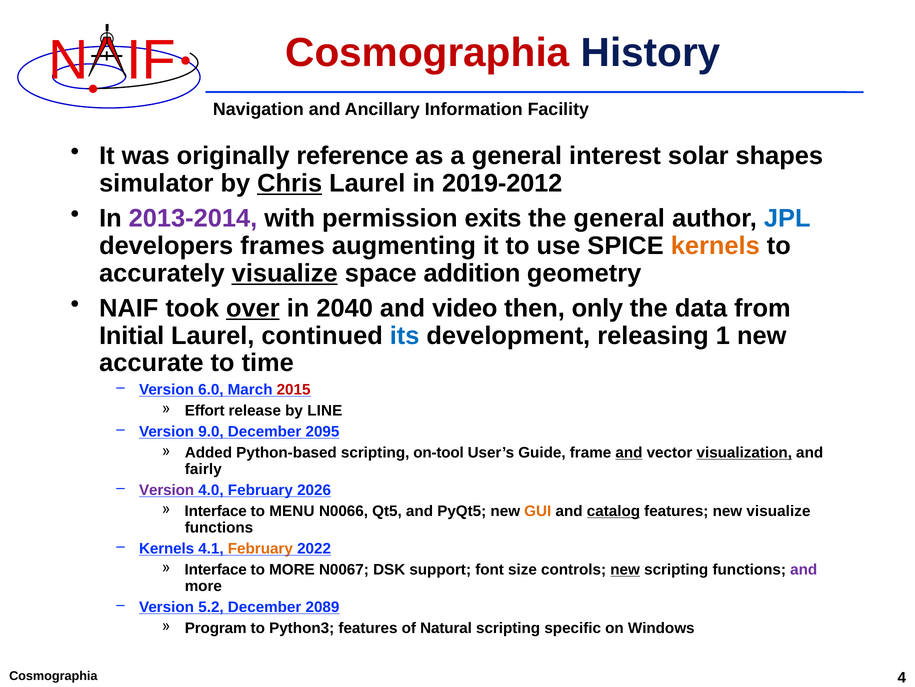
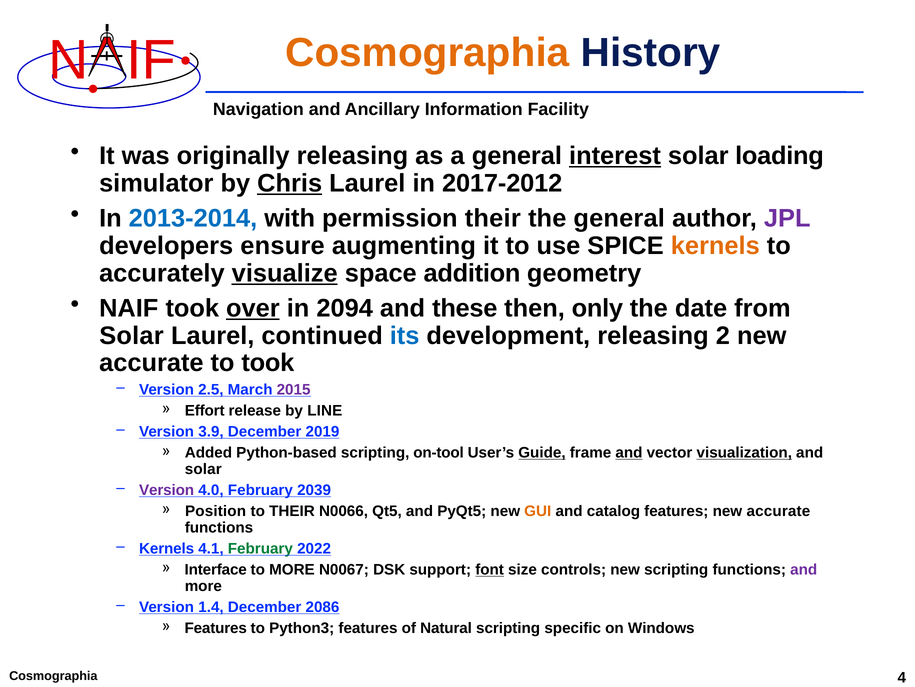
Cosmographia at (427, 53) colour: red -> orange
originally reference: reference -> releasing
interest underline: none -> present
shapes: shapes -> loading
2019-2012: 2019-2012 -> 2017-2012
2013-2014 colour: purple -> blue
permission exits: exits -> their
JPL colour: blue -> purple
frames: frames -> ensure
2040: 2040 -> 2094
video: video -> these
data: data -> date
Initial at (132, 335): Initial -> Solar
1: 1 -> 2
to time: time -> took
6.0: 6.0 -> 2.5
2015 colour: red -> purple
9.0: 9.0 -> 3.9
2095: 2095 -> 2019
Guide underline: none -> present
fairly at (203, 469): fairly -> solar
2026: 2026 -> 2039
Interface at (216, 511): Interface -> Position
to MENU: MENU -> THEIR
catalog underline: present -> none
features new visualize: visualize -> accurate
February at (260, 548) colour: orange -> green
font underline: none -> present
new at (625, 569) underline: present -> none
5.2: 5.2 -> 1.4
2089: 2089 -> 2086
Program at (216, 628): Program -> Features
